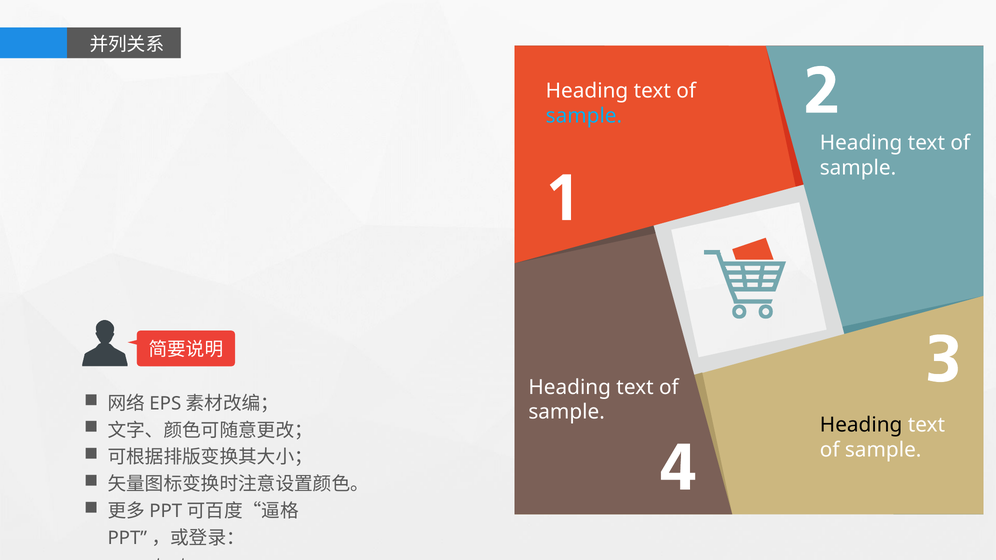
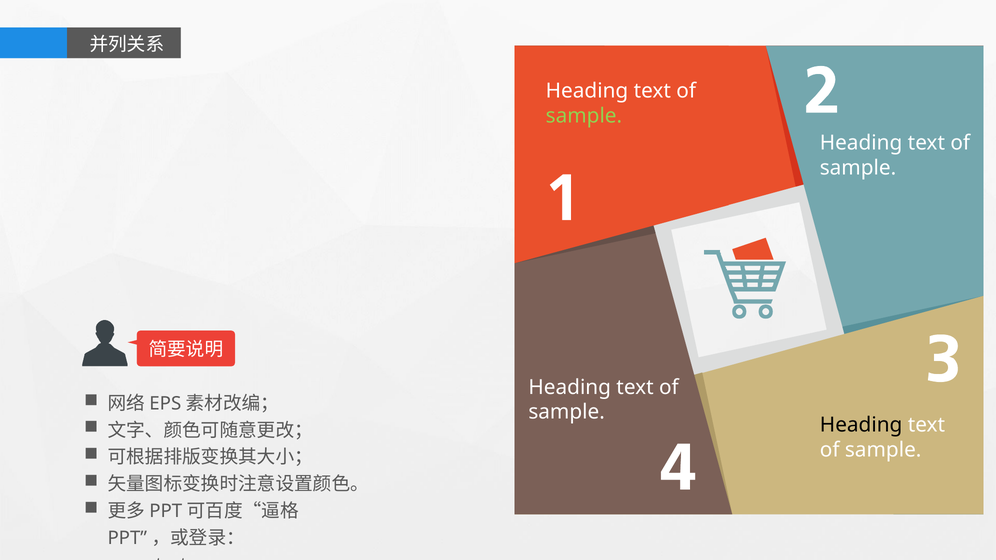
sample at (584, 116) colour: light blue -> light green
